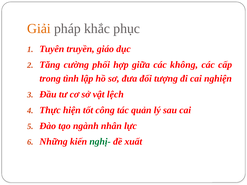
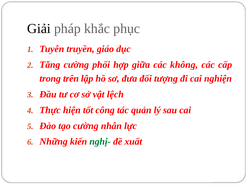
Giải colour: orange -> black
tình: tình -> trên
tạo ngành: ngành -> cường
